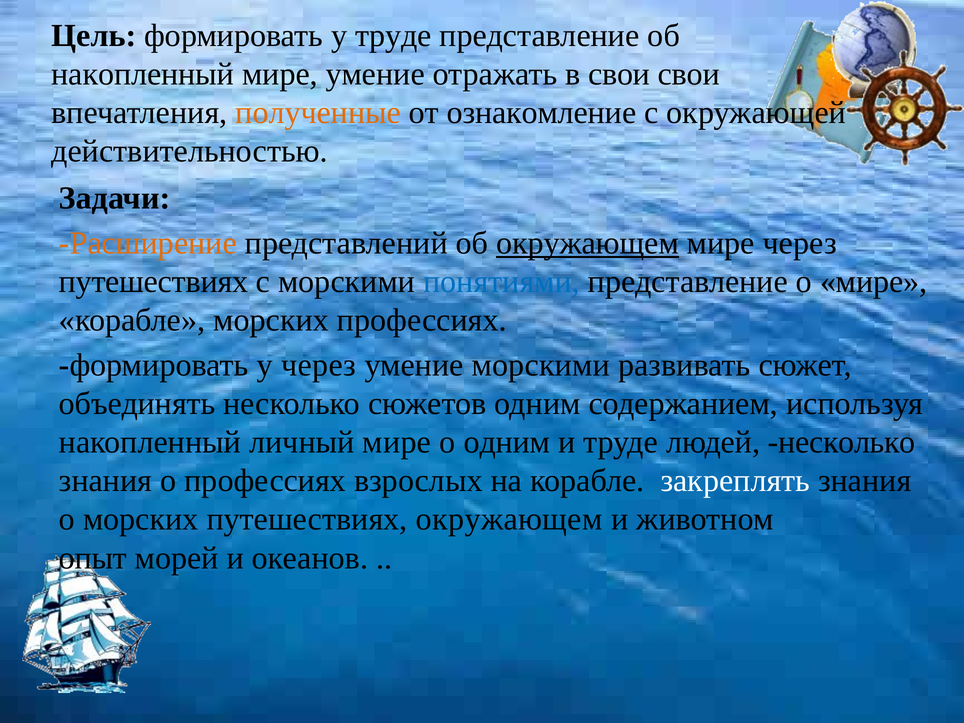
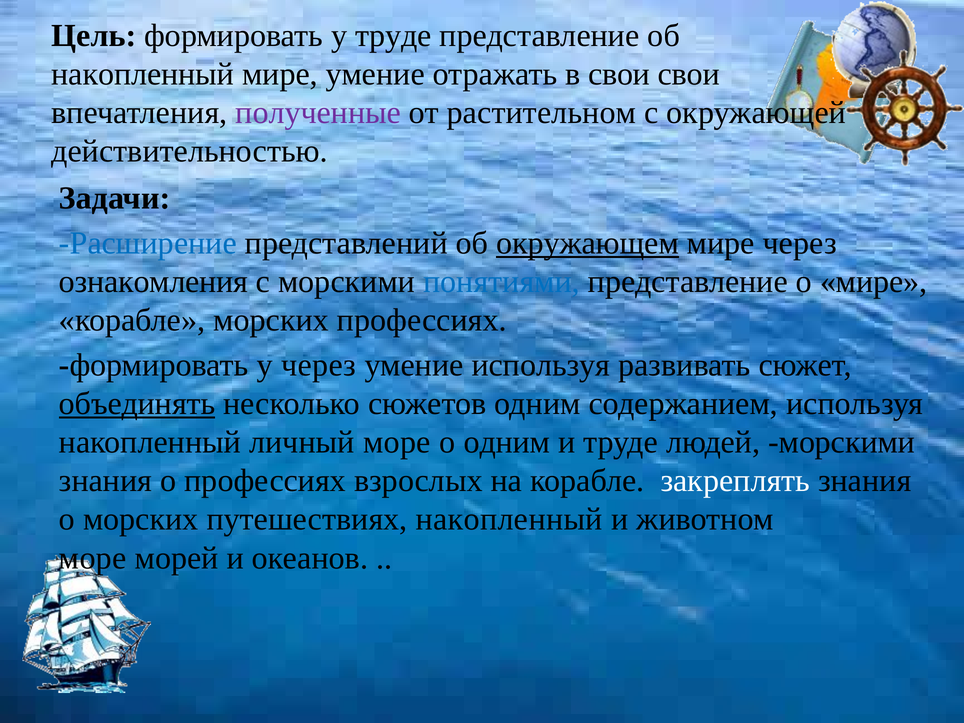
полученные colour: orange -> purple
ознакомление: ознакомление -> растительном
Расширение colour: orange -> blue
путешествиях at (154, 282): путешествиях -> ознакомления
умение морскими: морскими -> используя
объединять underline: none -> present
личный мире: мире -> море
людей несколько: несколько -> морскими
путешествиях окружающем: окружающем -> накопленный
опыт at (93, 558): опыт -> море
